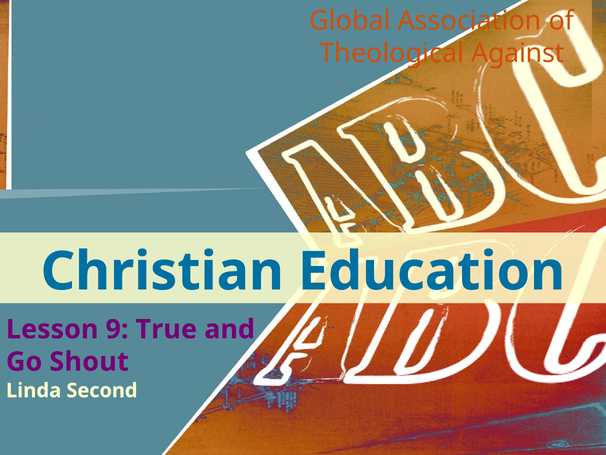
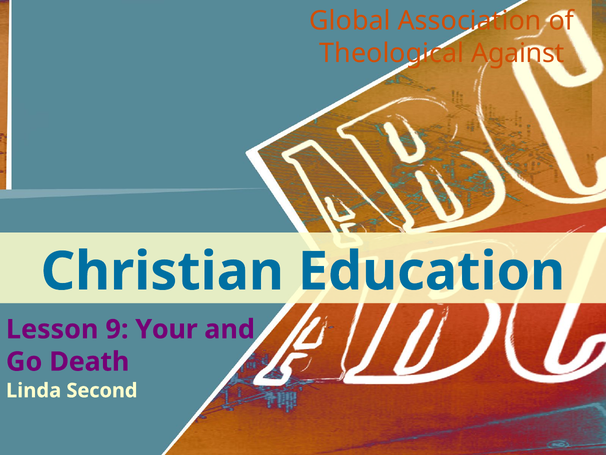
True: True -> Your
Shout: Shout -> Death
